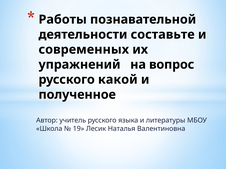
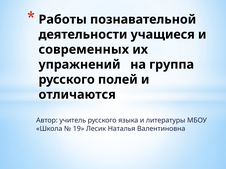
составьте: составьте -> учащиеся
вопрос: вопрос -> группа
какой: какой -> полей
полученное: полученное -> отличаются
